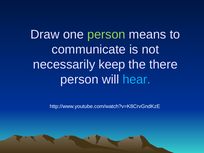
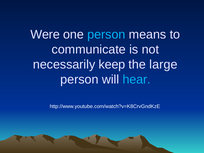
Draw: Draw -> Were
person at (106, 35) colour: light green -> light blue
there: there -> large
